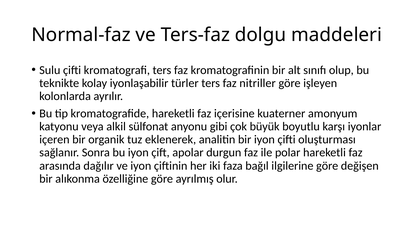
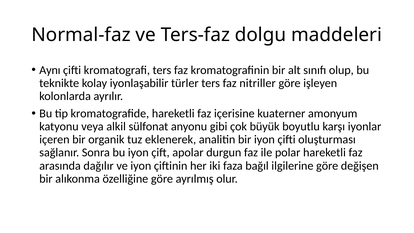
Sulu: Sulu -> Aynı
